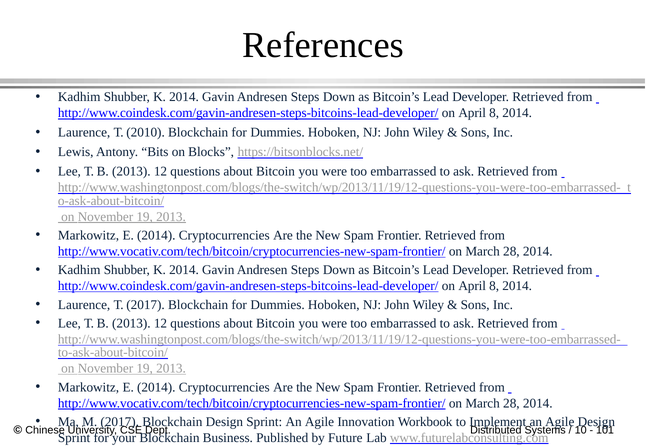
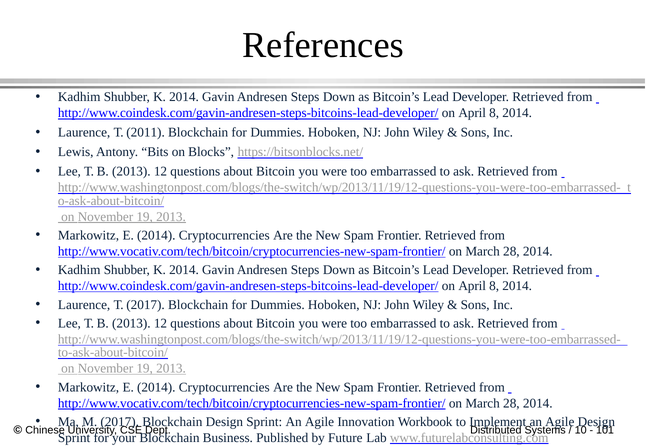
2010: 2010 -> 2011
